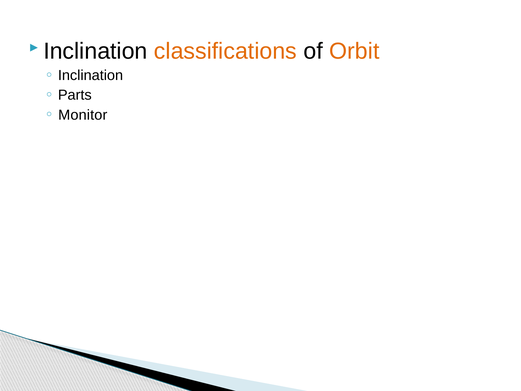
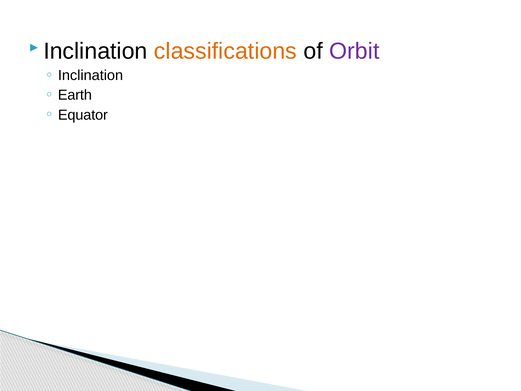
Orbit colour: orange -> purple
Parts: Parts -> Earth
Monitor: Monitor -> Equator
